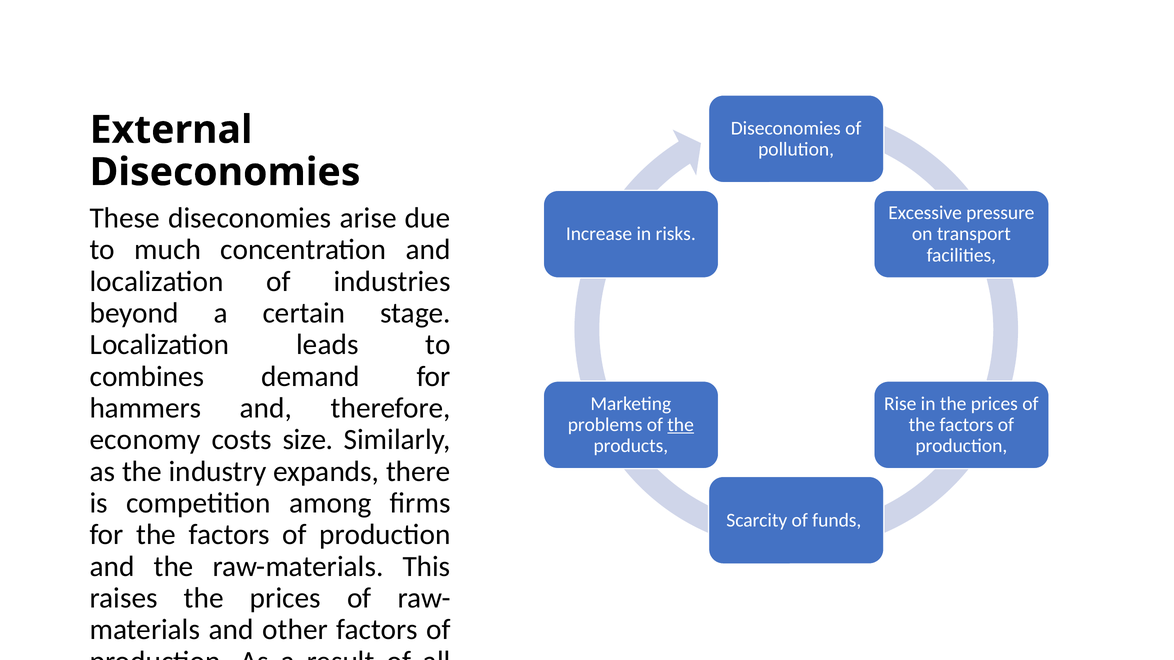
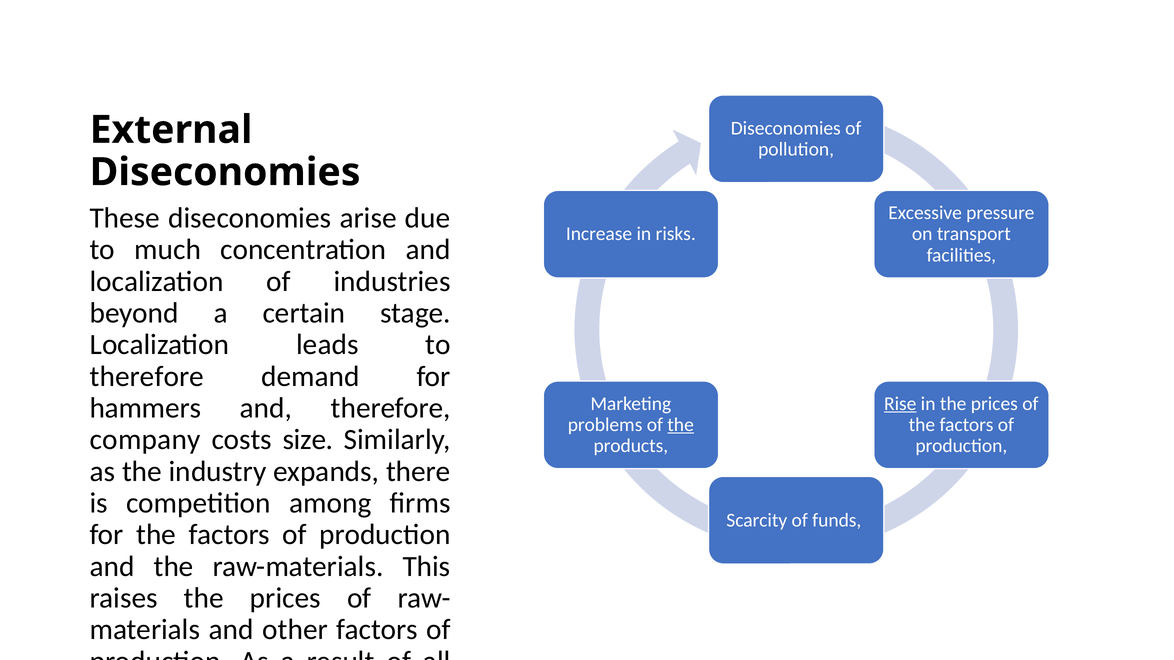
combines at (147, 377): combines -> therefore
Rise underline: none -> present
economy: economy -> company
